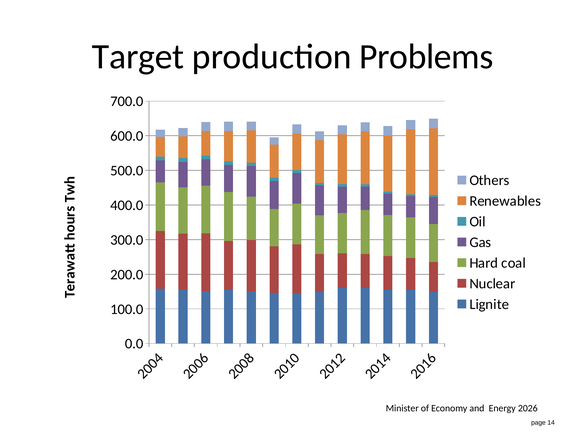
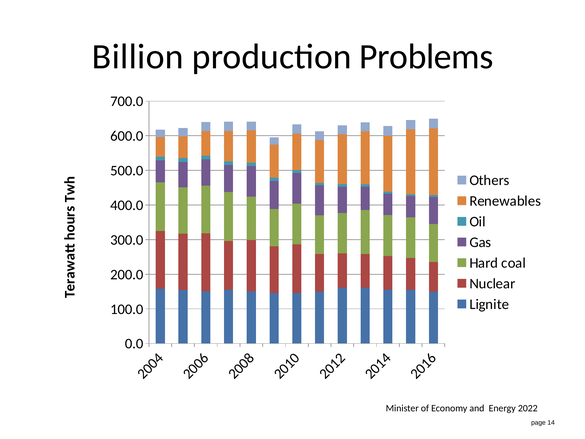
Target: Target -> Billion
2026: 2026 -> 2022
